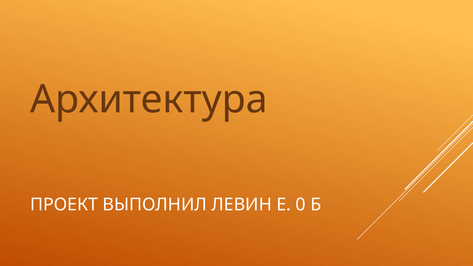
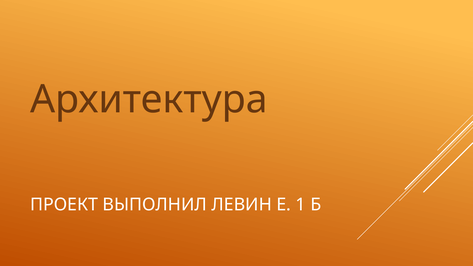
0: 0 -> 1
